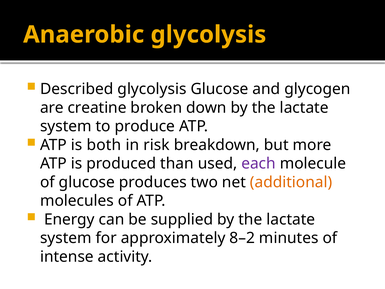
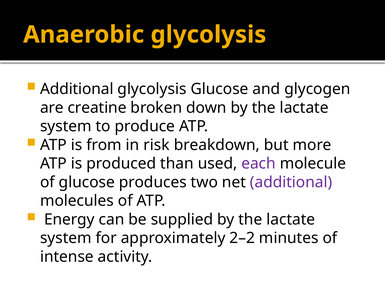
Described at (77, 89): Described -> Additional
both: both -> from
additional at (291, 182) colour: orange -> purple
8–2: 8–2 -> 2–2
